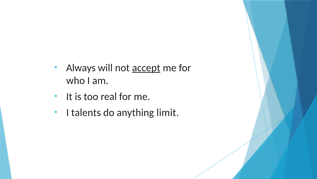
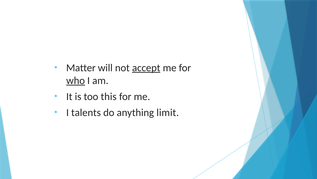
Always: Always -> Matter
who underline: none -> present
real: real -> this
